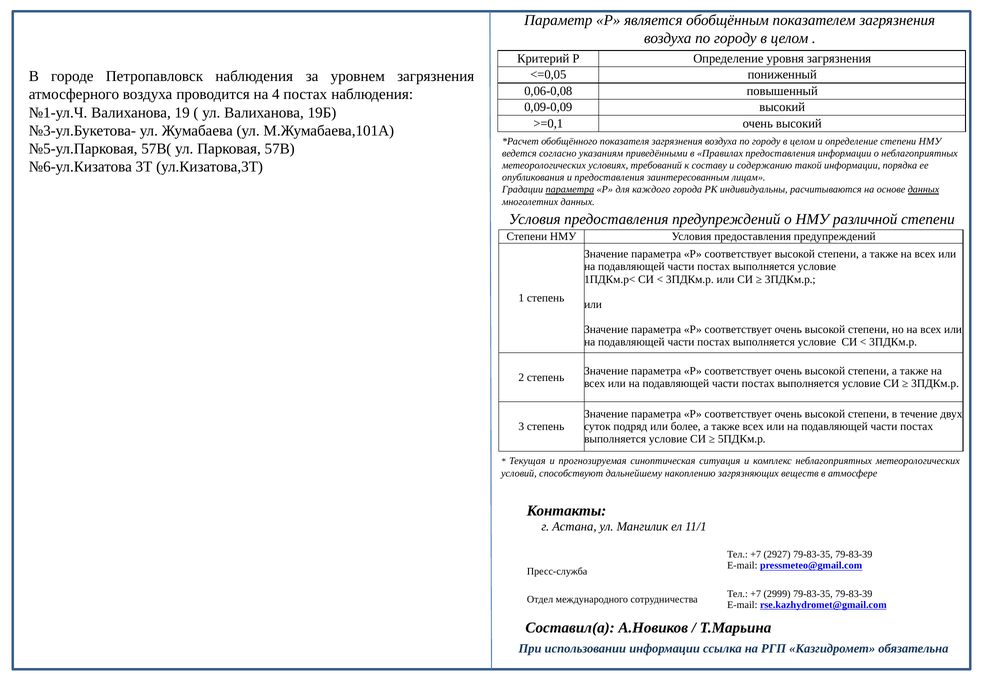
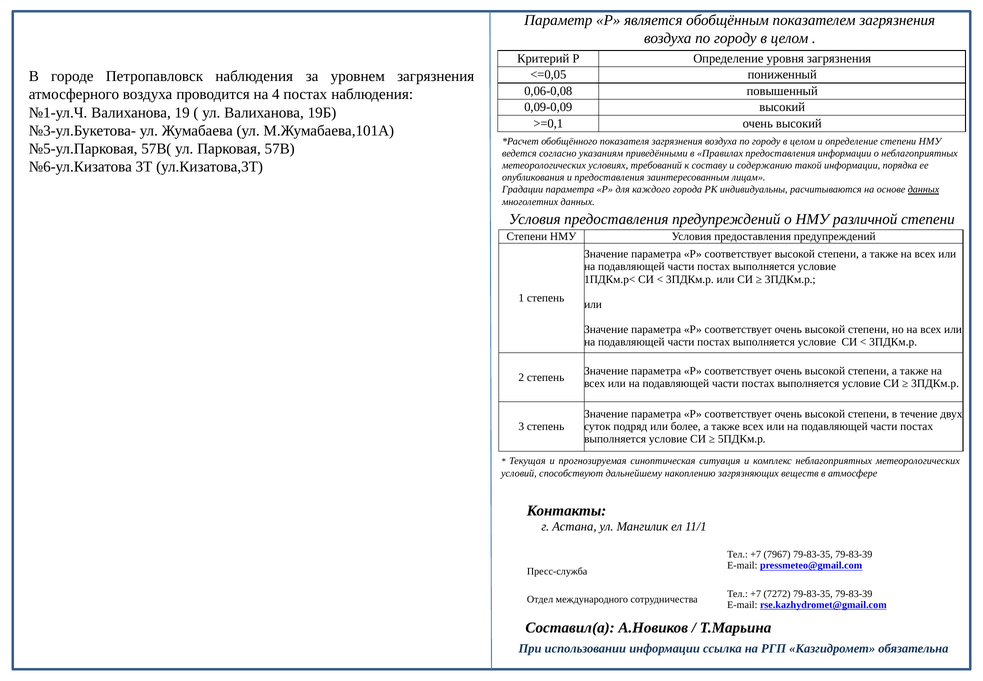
параметра at (570, 190) underline: present -> none
2927: 2927 -> 7967
2999: 2999 -> 7272
